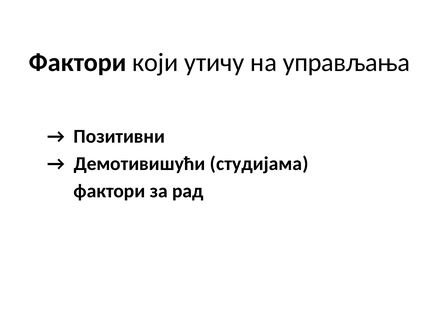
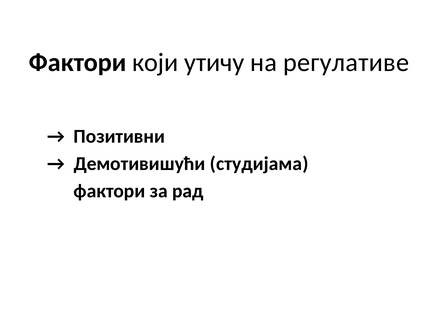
управљања: управљања -> регулативе
